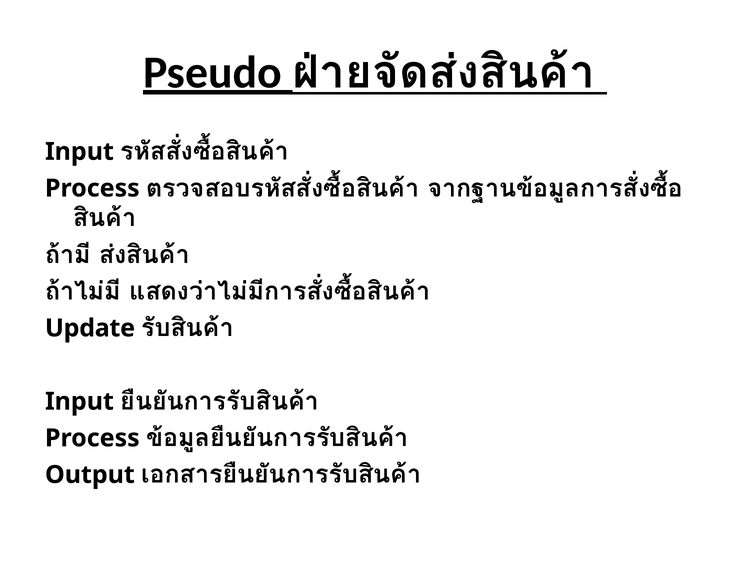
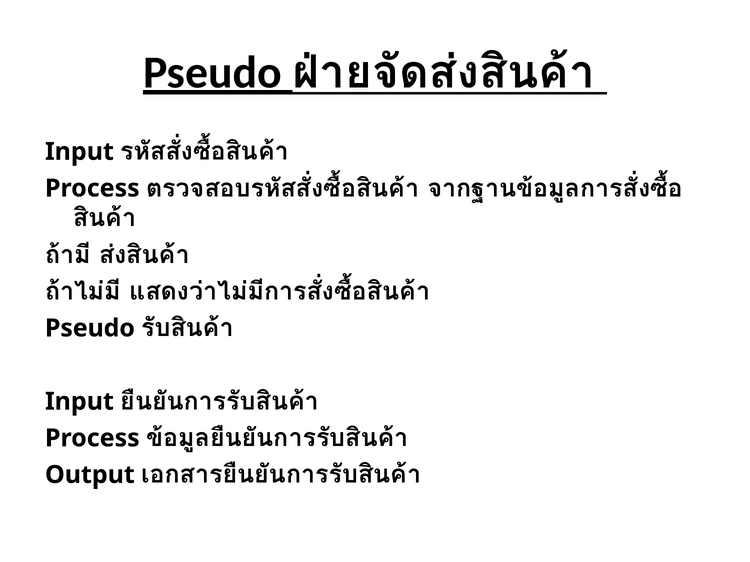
Update at (90, 328): Update -> Pseudo
